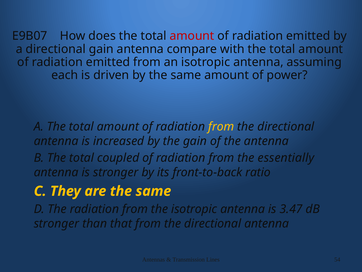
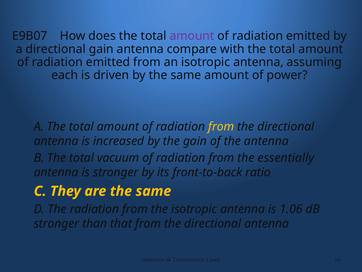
amount at (192, 36) colour: red -> purple
coupled: coupled -> vacuum
3.47: 3.47 -> 1.06
